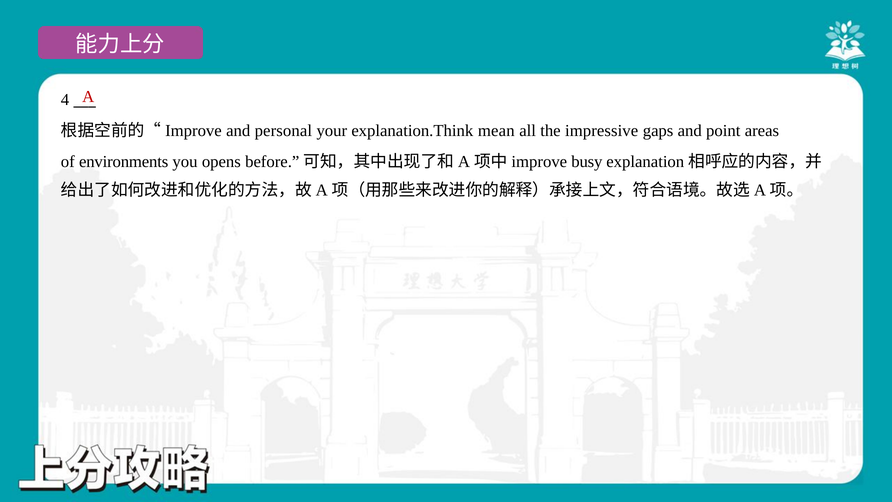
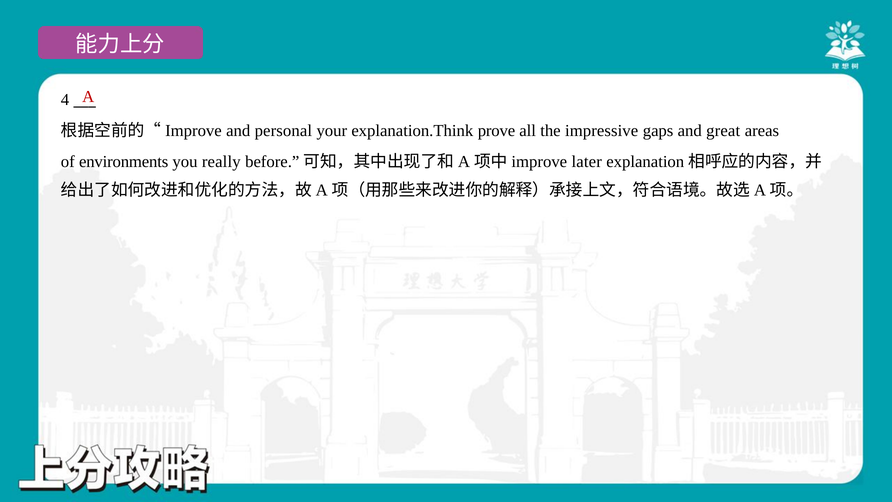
mean: mean -> prove
point: point -> great
opens: opens -> really
busy: busy -> later
